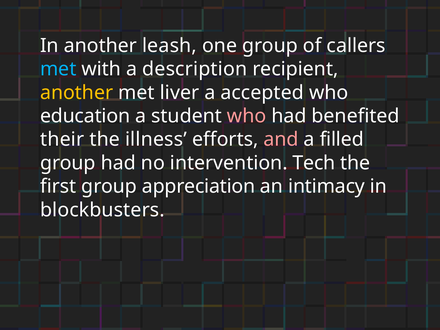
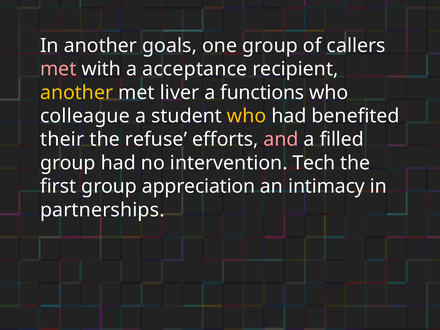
leash: leash -> goals
met at (58, 69) colour: light blue -> pink
description: description -> acceptance
accepted: accepted -> functions
education: education -> colleague
who at (247, 116) colour: pink -> yellow
illness: illness -> refuse
blockbusters: blockbusters -> partnerships
